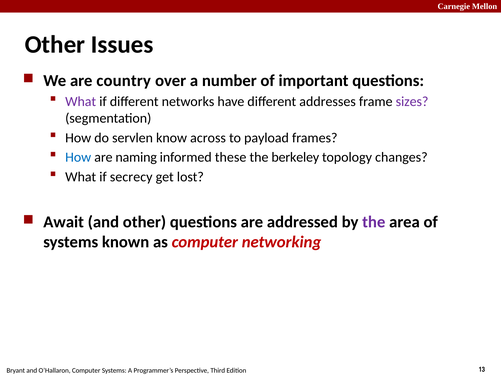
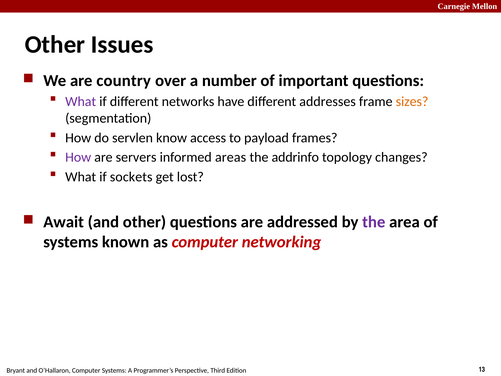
sizes colour: purple -> orange
across: across -> access
How at (78, 157) colour: blue -> purple
naming: naming -> servers
these: these -> areas
berkeley: berkeley -> addrinfo
secrecy: secrecy -> sockets
